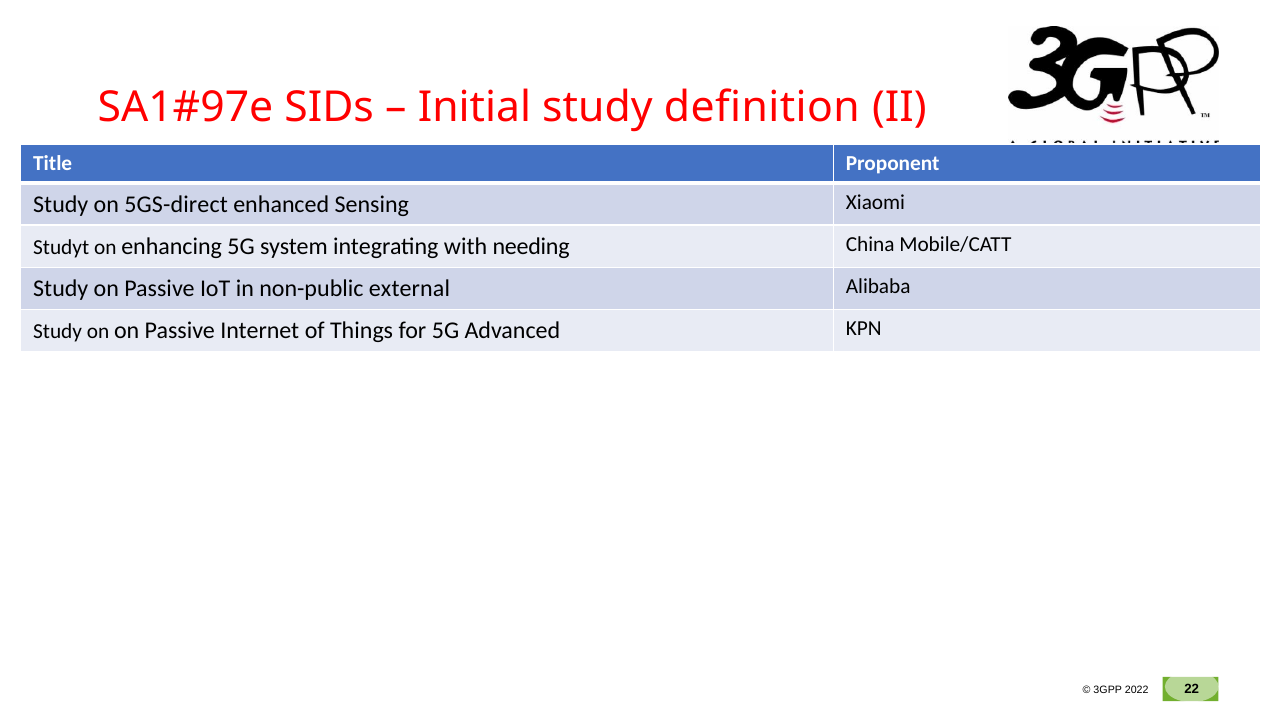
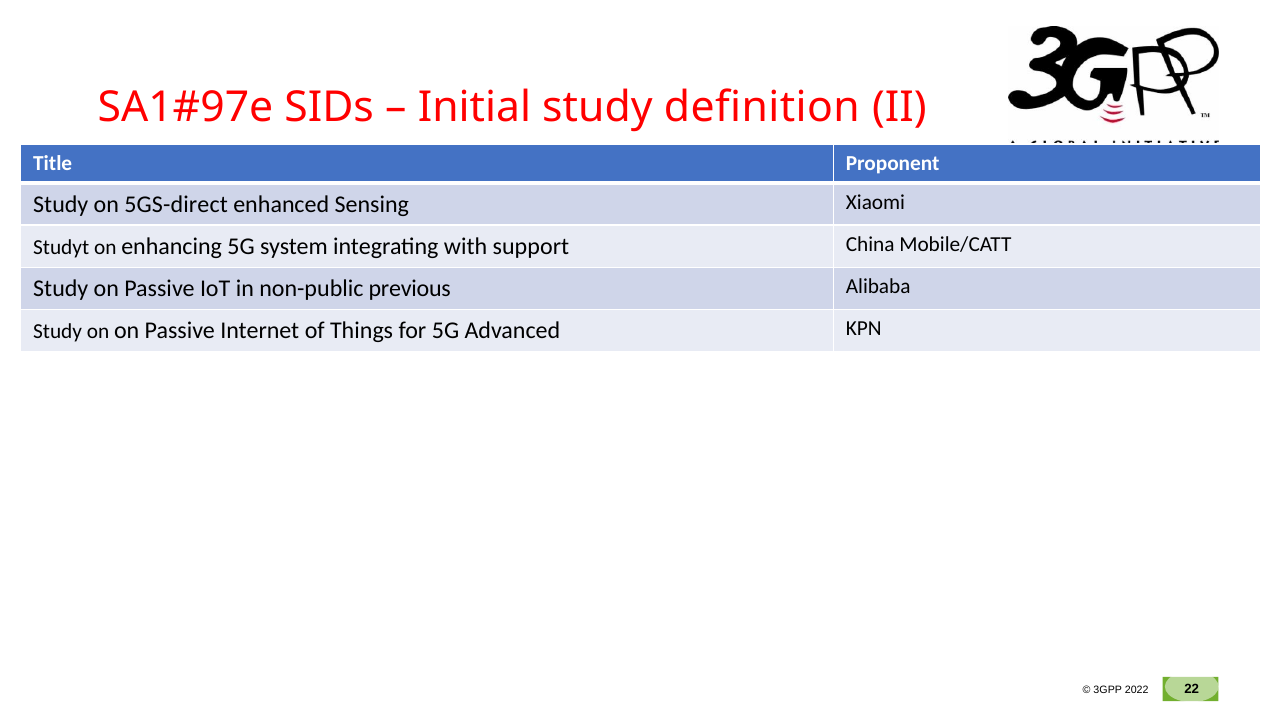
needing: needing -> support
external: external -> previous
